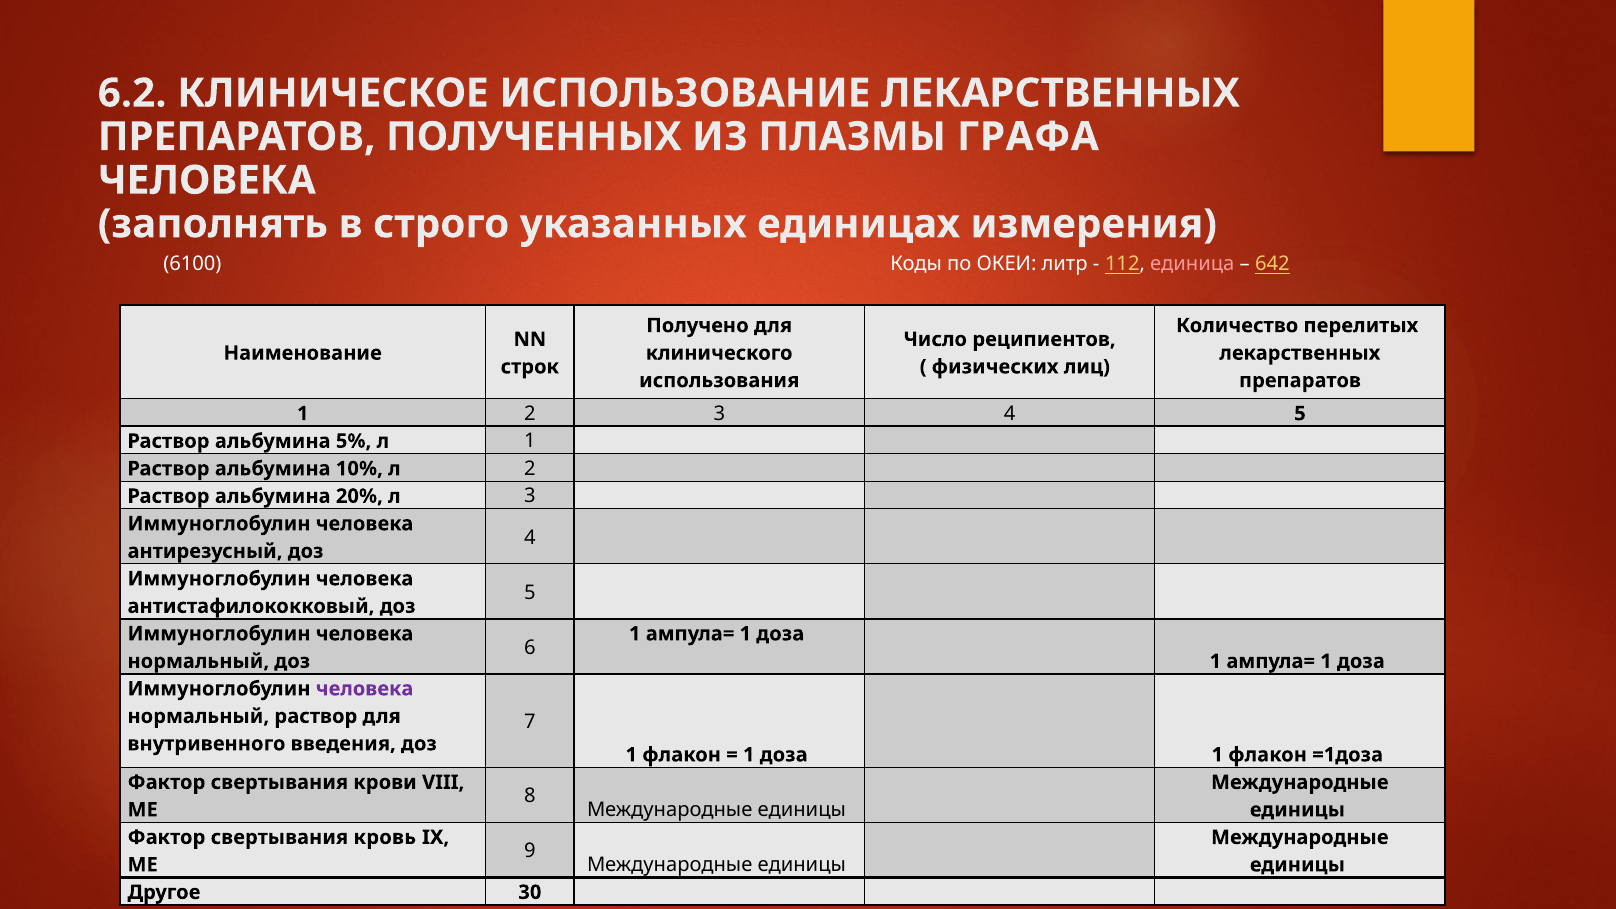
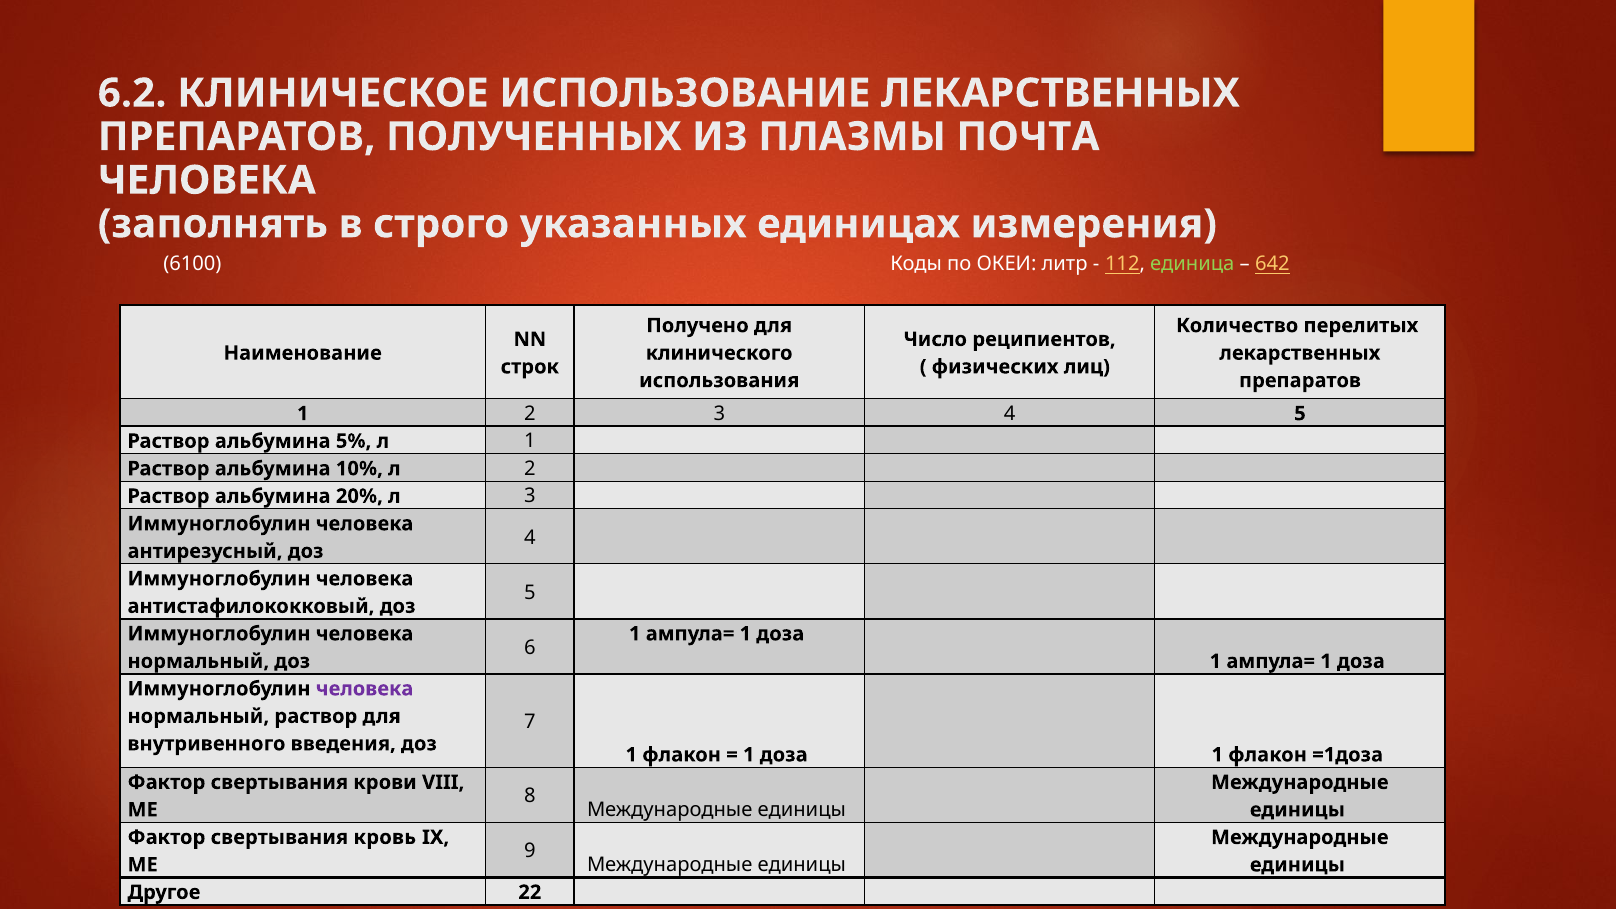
ГРАФА: ГРАФА -> ПОЧТА
единица colour: pink -> light green
30: 30 -> 22
